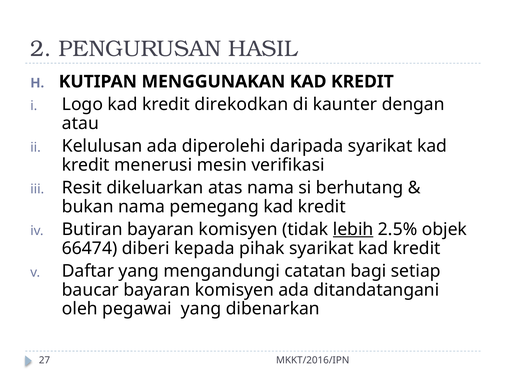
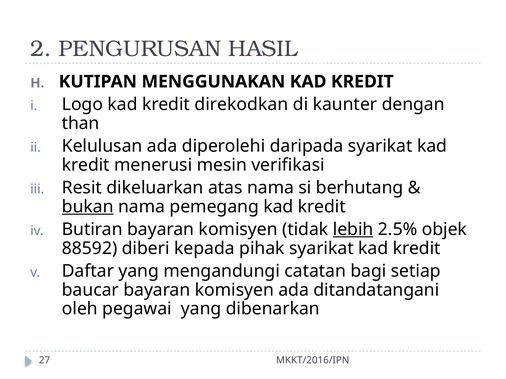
atau: atau -> than
bukan underline: none -> present
66474: 66474 -> 88592
